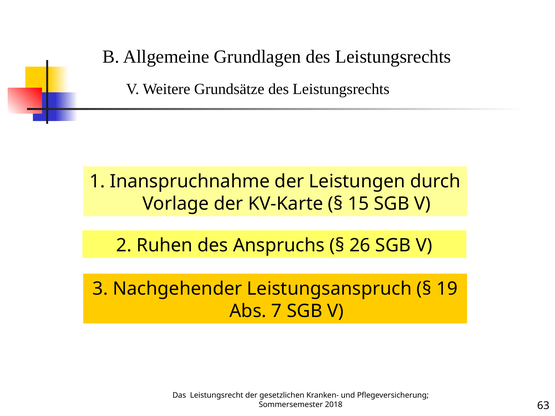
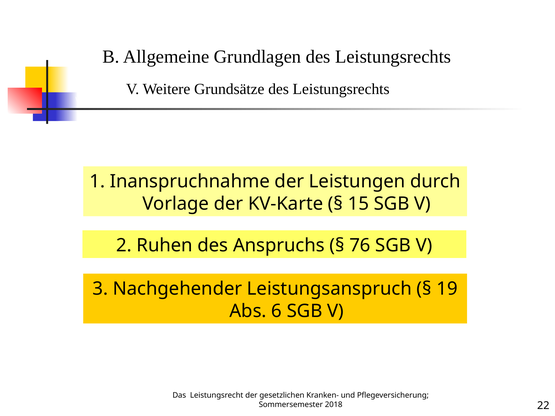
26: 26 -> 76
7: 7 -> 6
63: 63 -> 22
